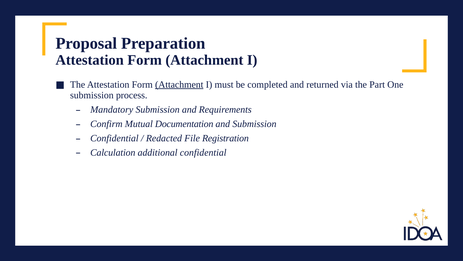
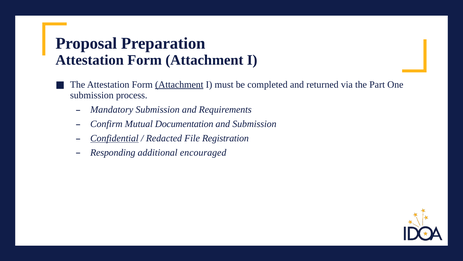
Confidential at (114, 138) underline: none -> present
Calculation: Calculation -> Responding
additional confidential: confidential -> encouraged
